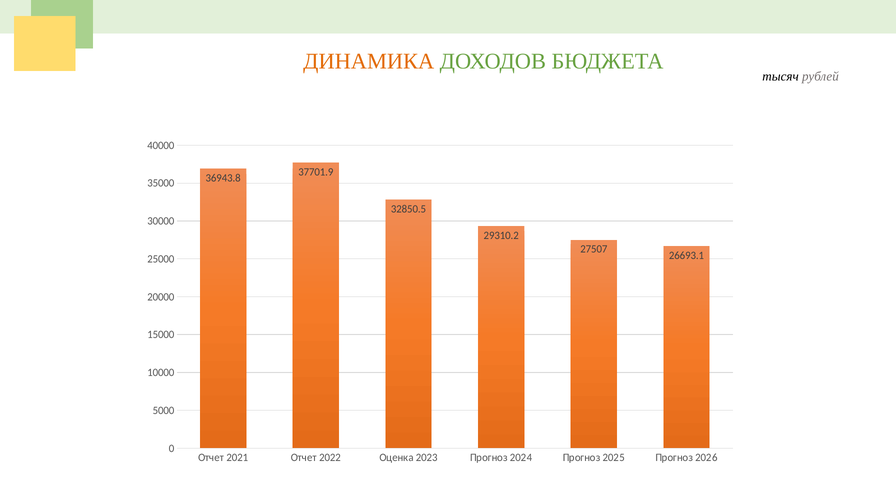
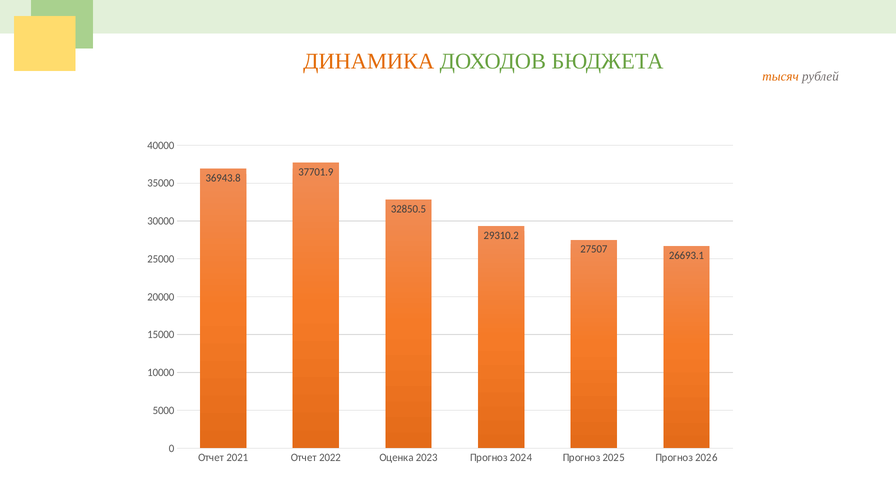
тысяч colour: black -> orange
